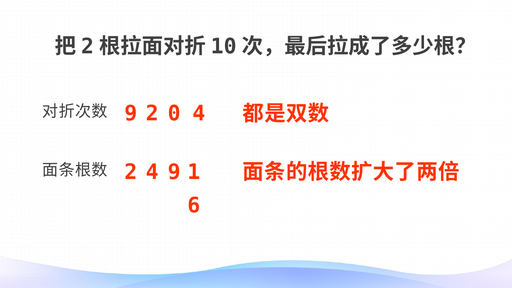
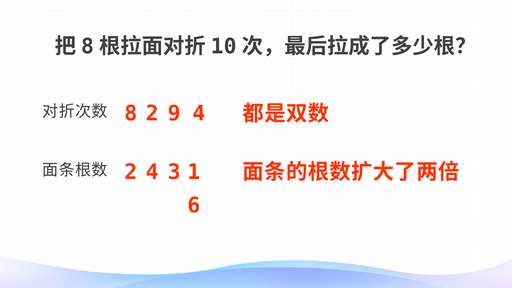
2 at (88, 46): 2 -> 8
0: 0 -> 9
9 at (131, 113): 9 -> 8
4 9: 9 -> 3
